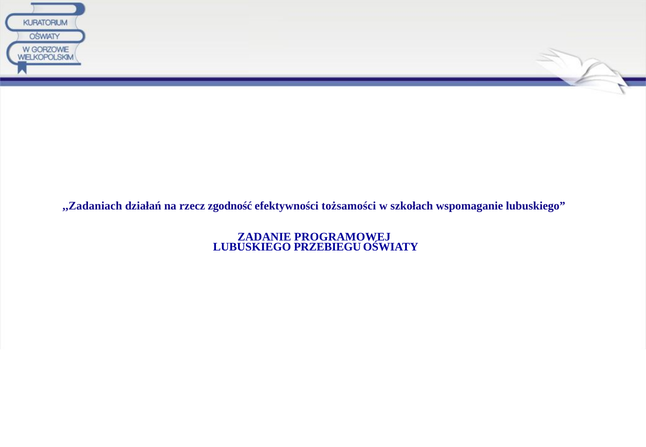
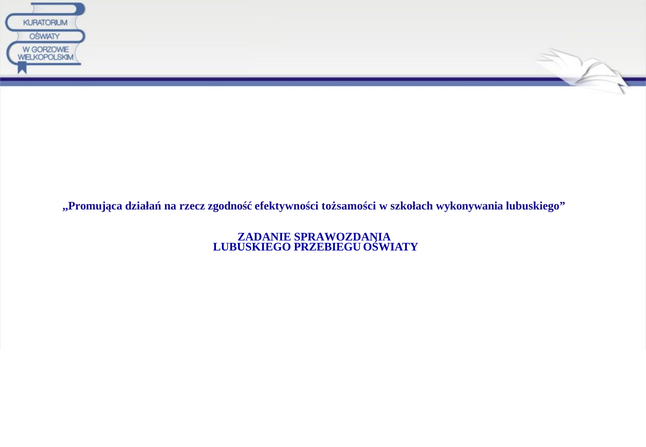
,,Zadaniach: ,,Zadaniach -> ,,Promująca
wspomaganie: wspomaganie -> wykonywania
PROGRAMOWEJ: PROGRAMOWEJ -> SPRAWOZDANIA
